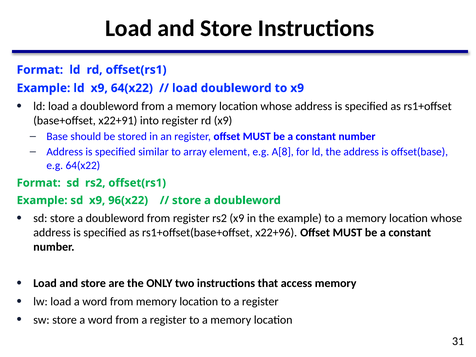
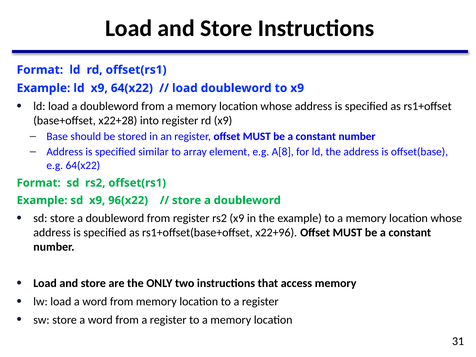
x22+91: x22+91 -> x22+28
